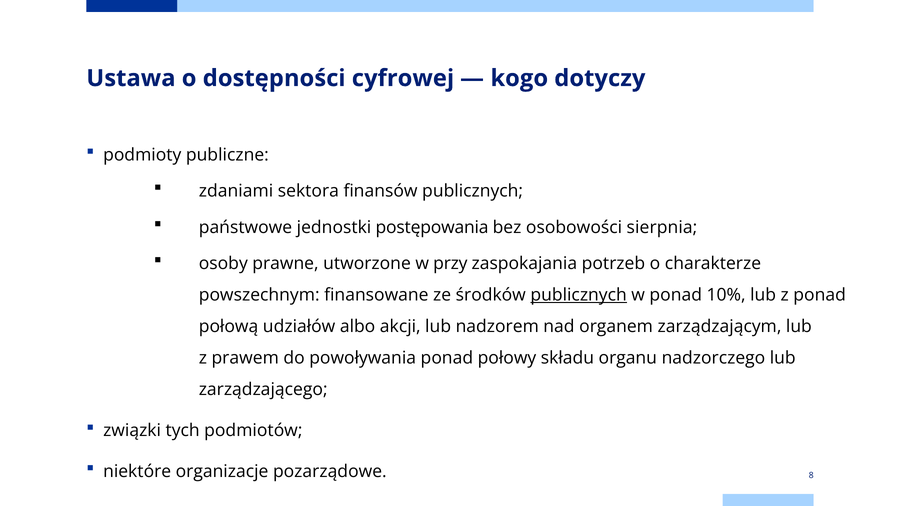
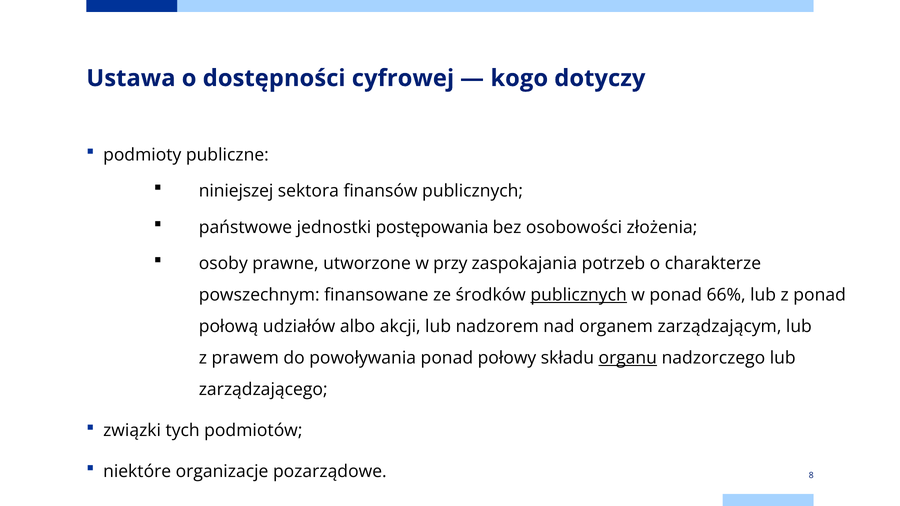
zdaniami: zdaniami -> niniejszej
sierpnia: sierpnia -> złożenia
10%: 10% -> 66%
organu underline: none -> present
